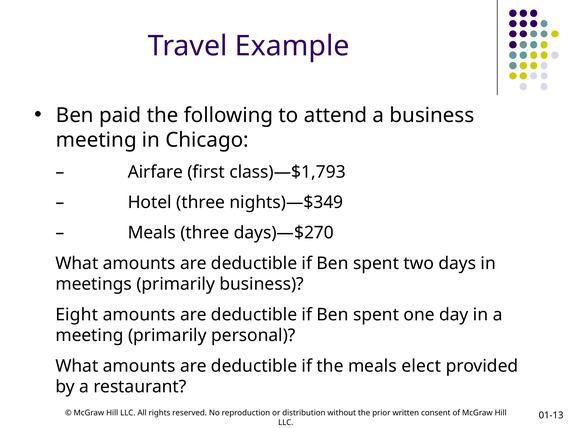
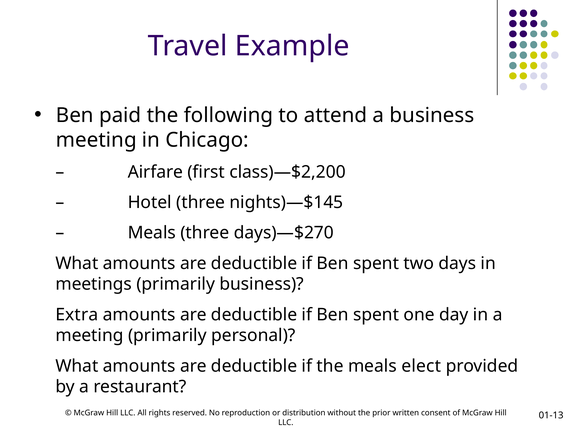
class)—$1,793: class)—$1,793 -> class)—$2,200
nights)—$349: nights)—$349 -> nights)—$145
Eight: Eight -> Extra
